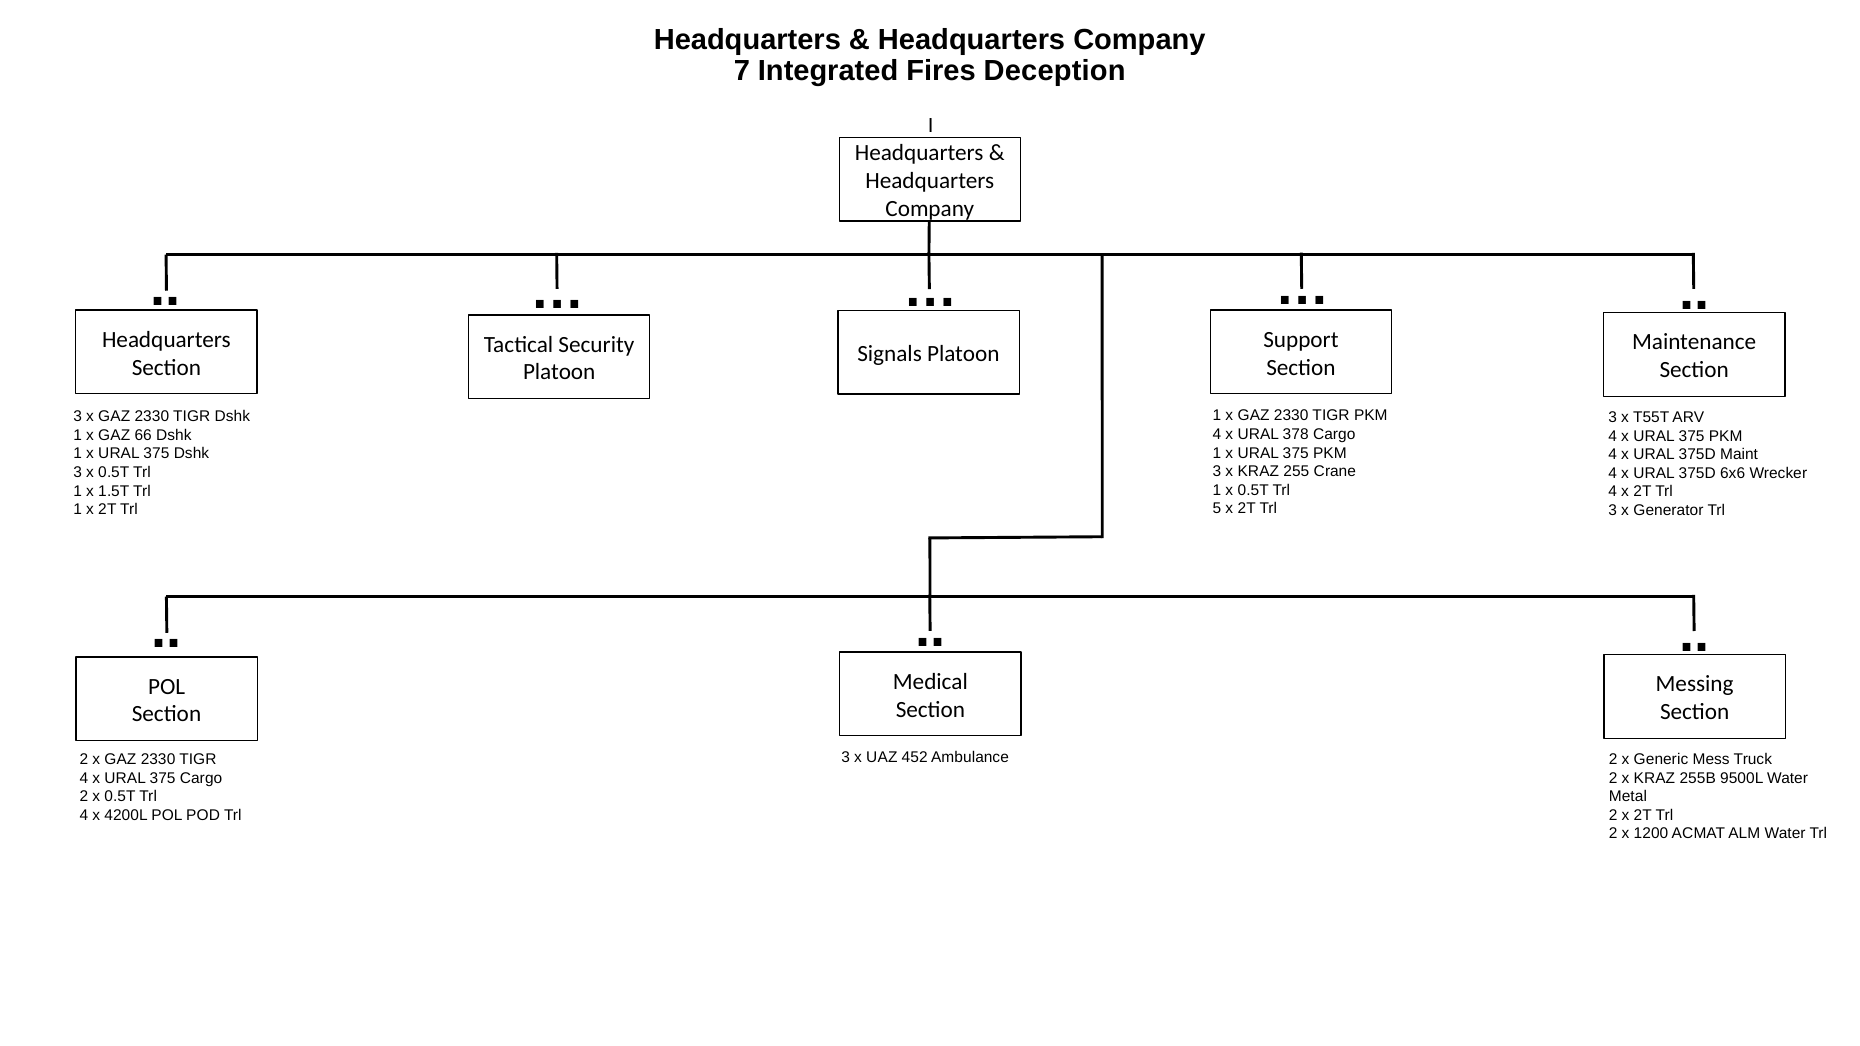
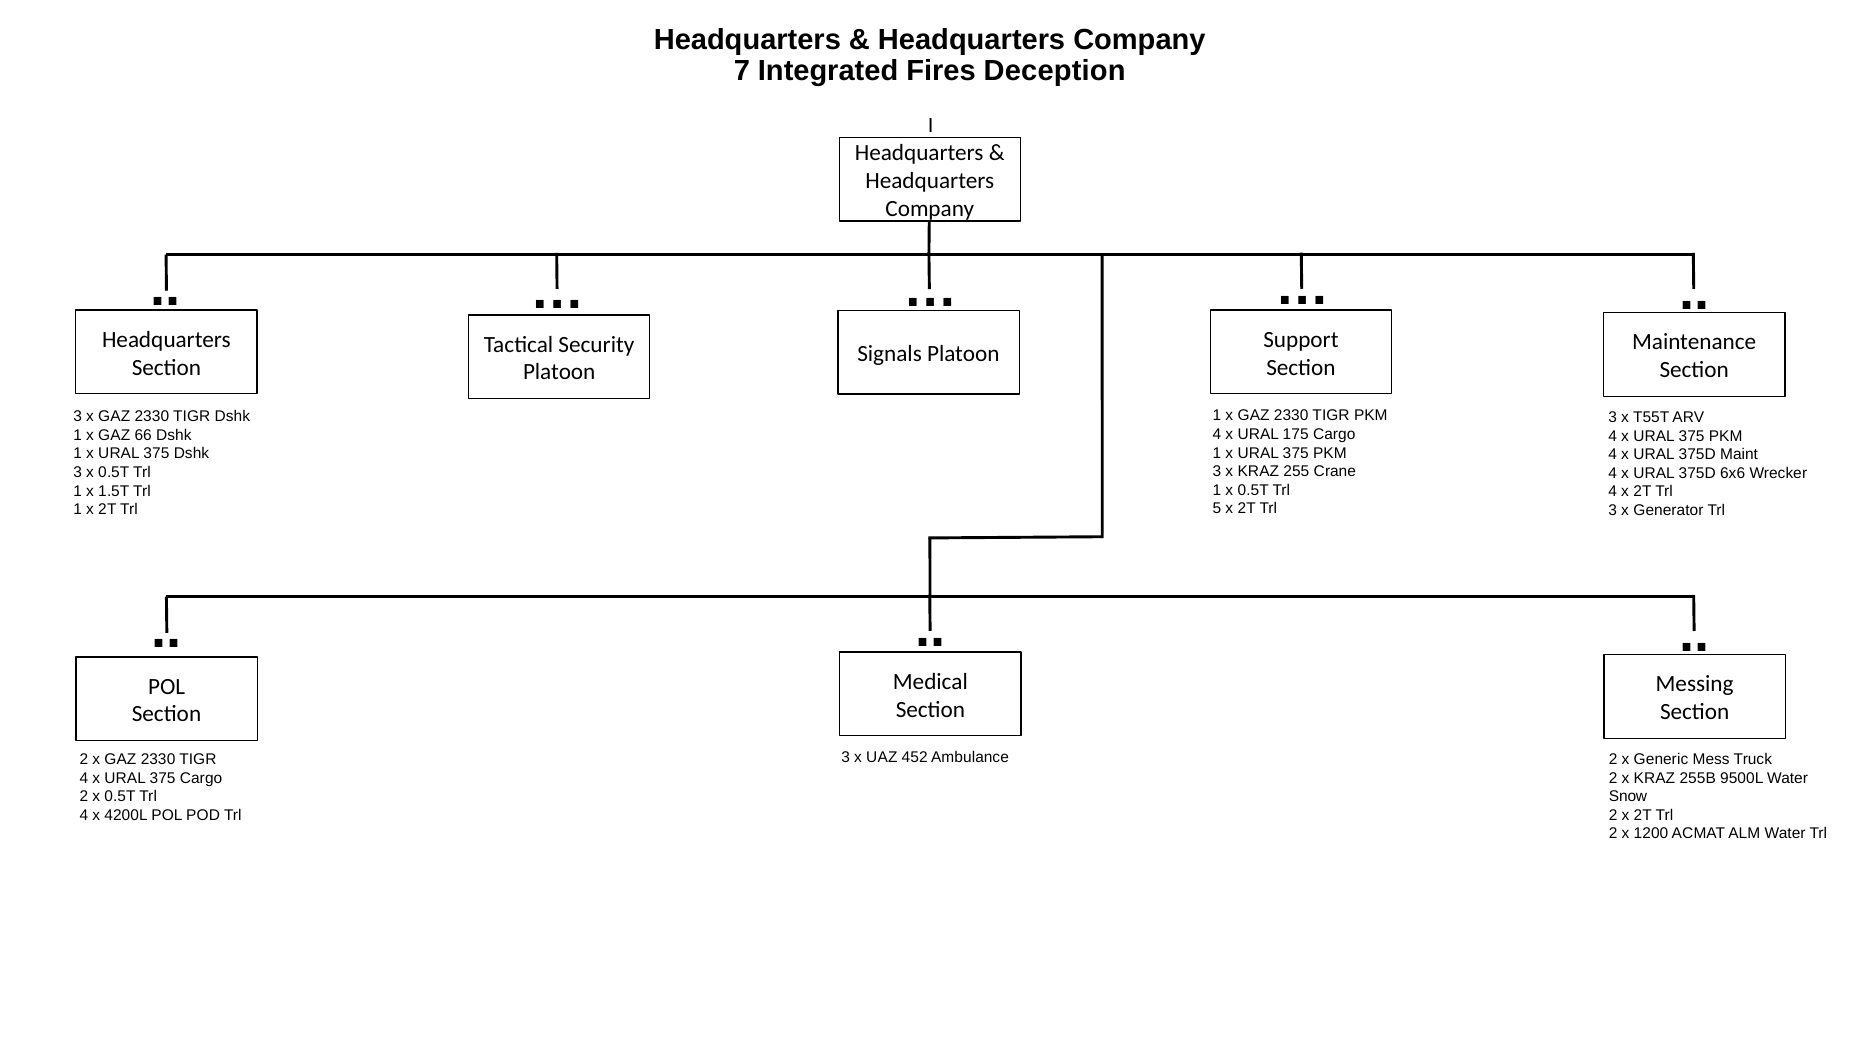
378: 378 -> 175
Metal: Metal -> Snow
